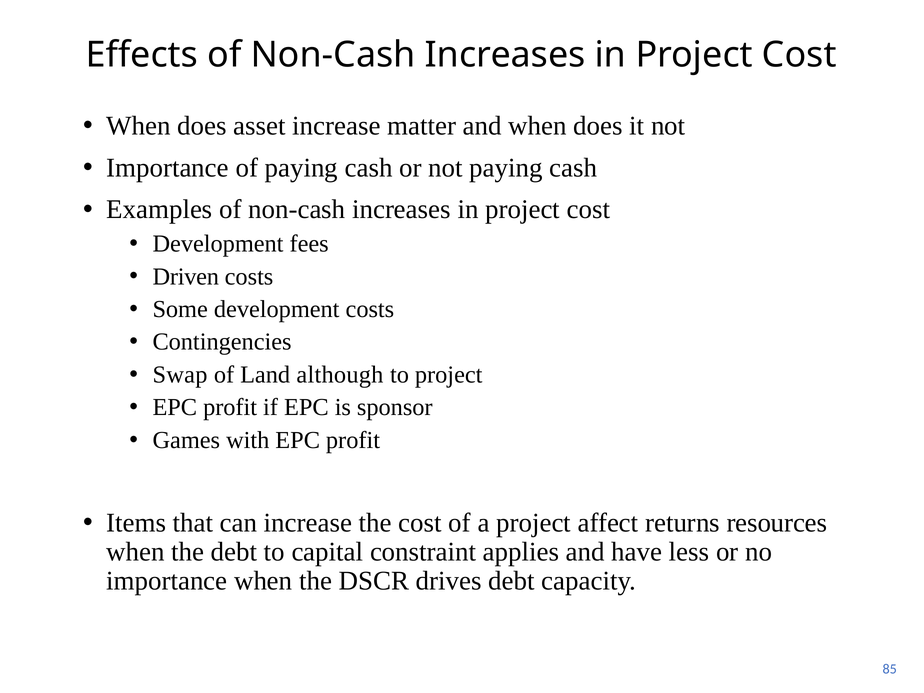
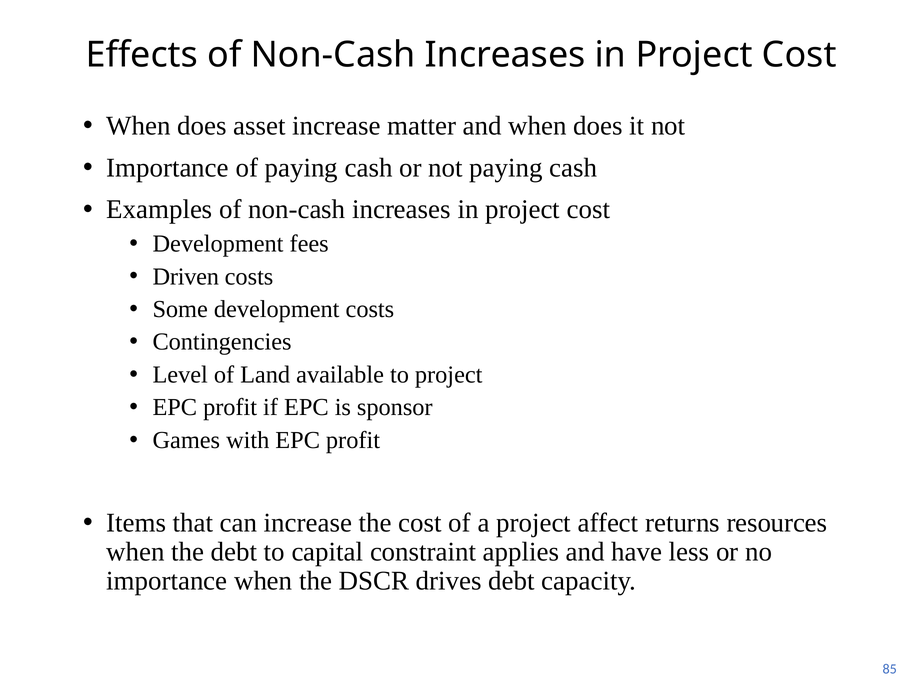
Swap: Swap -> Level
although: although -> available
